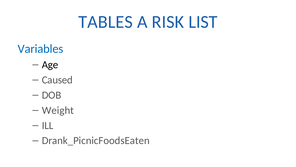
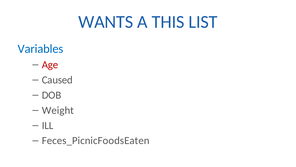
TABLES: TABLES -> WANTS
RISK: RISK -> THIS
Age colour: black -> red
Drank_PicnicFoodsEaten: Drank_PicnicFoodsEaten -> Feces_PicnicFoodsEaten
